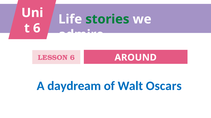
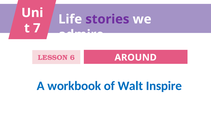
stories colour: green -> purple
6 at (37, 28): 6 -> 7
daydream: daydream -> workbook
Oscars: Oscars -> Inspire
